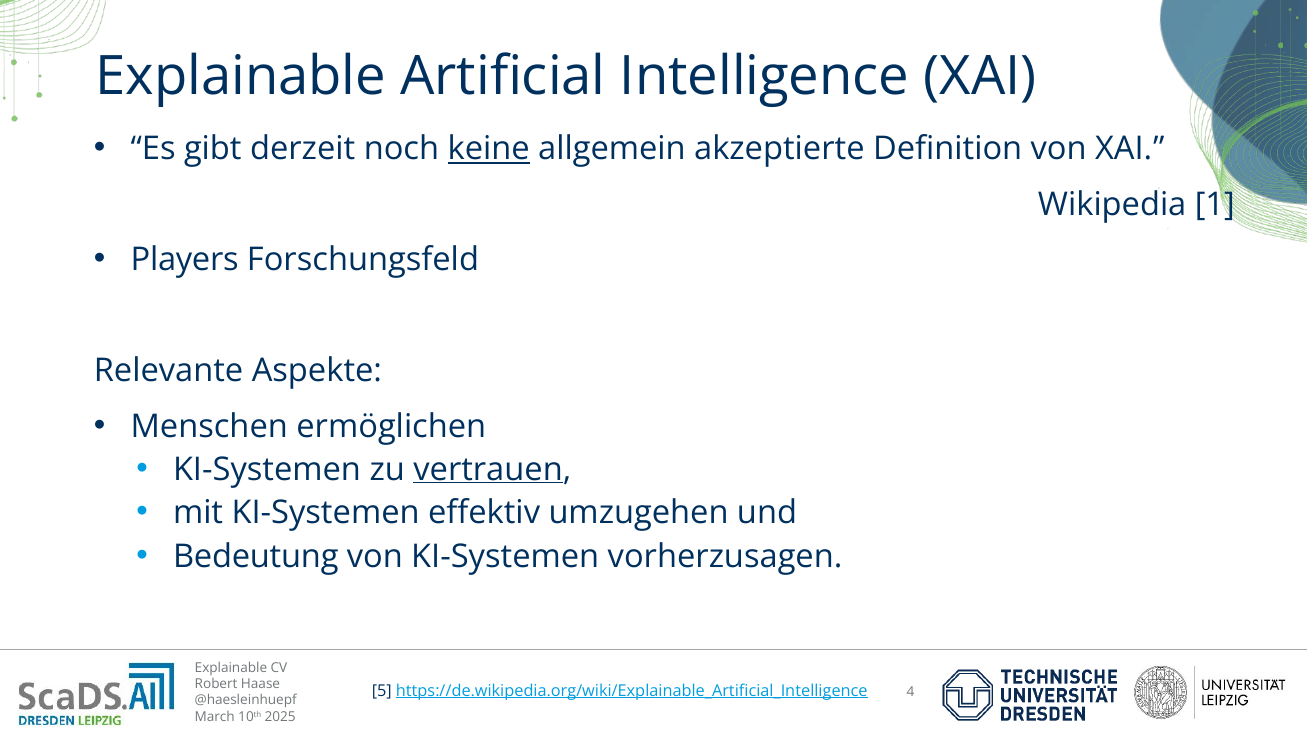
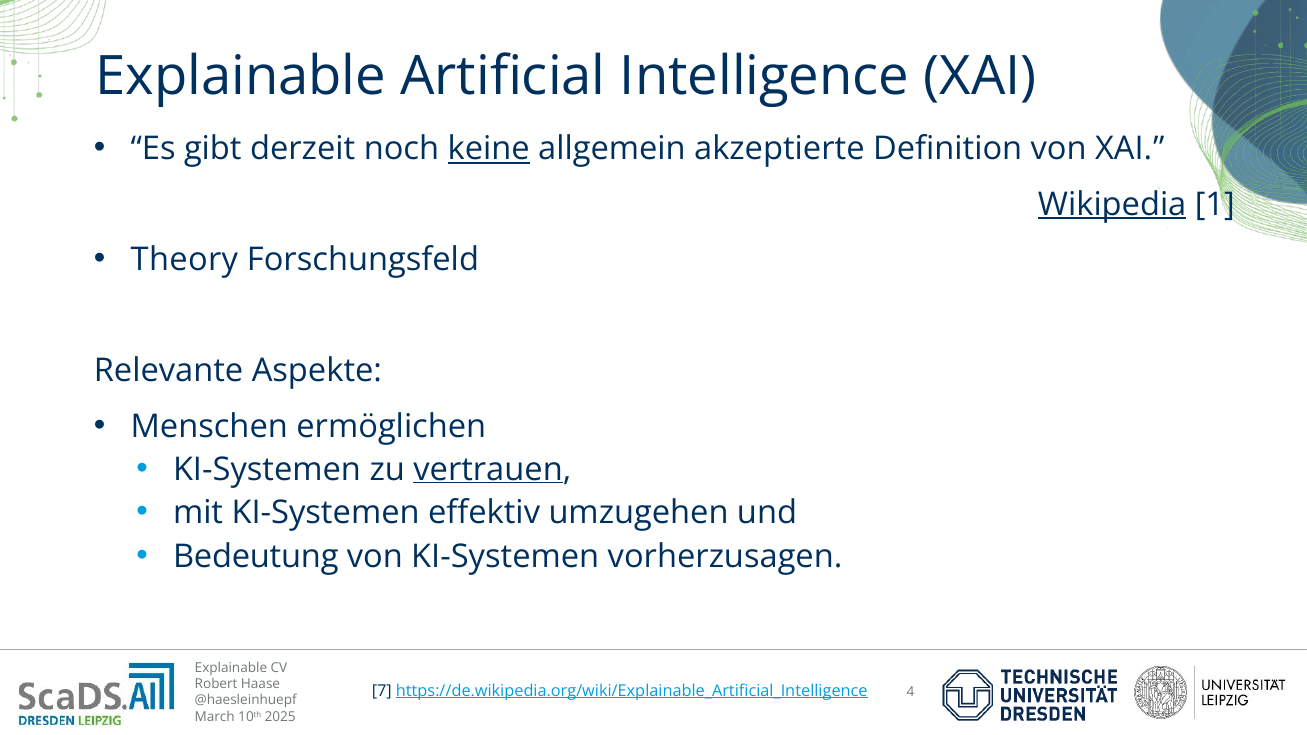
Wikipedia underline: none -> present
Players: Players -> Theory
5: 5 -> 7
